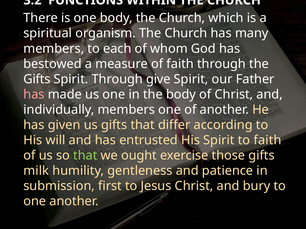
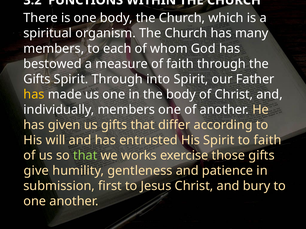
give: give -> into
has at (34, 95) colour: pink -> yellow
ought: ought -> works
milk: milk -> give
